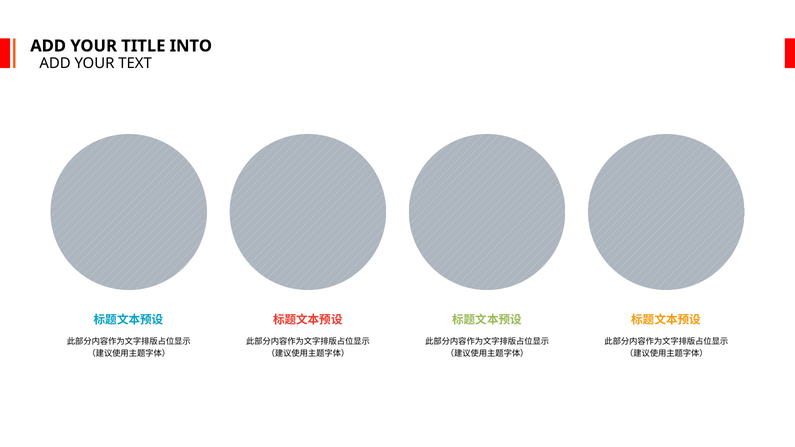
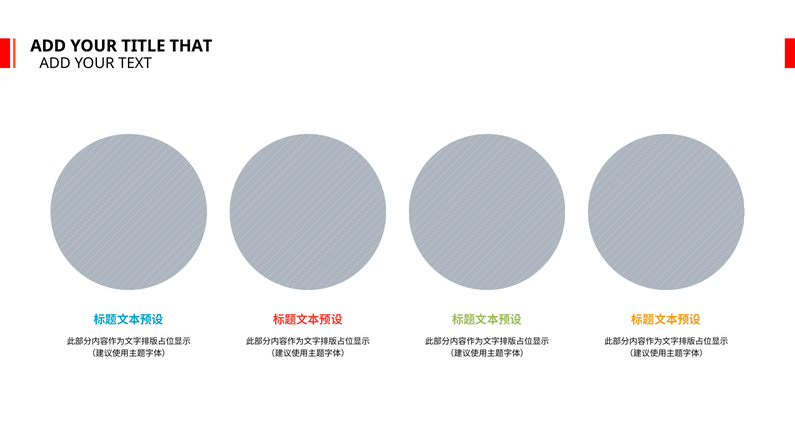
INTO: INTO -> THAT
